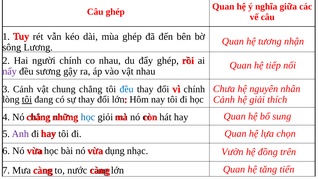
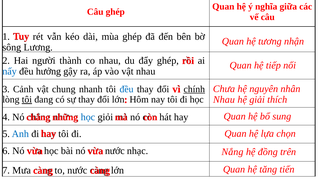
người chính: chính -> thành
nấy colour: purple -> blue
sương: sương -> hưởng
chung chẳng: chẳng -> nhanh
chính at (194, 89) underline: none -> present
Cảnh at (224, 100): Cảnh -> Nhau
Anh colour: purple -> blue
dụng at (115, 151): dụng -> nước
Vườn: Vườn -> Nắng
